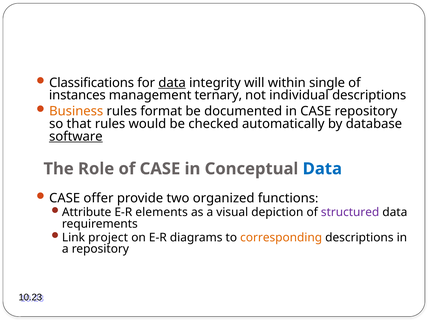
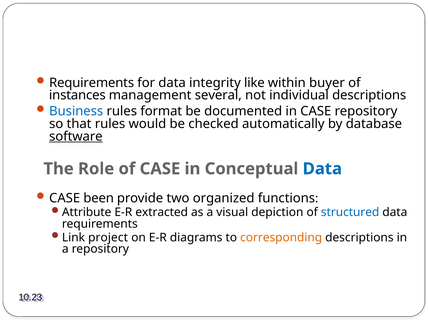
Classifications at (92, 83): Classifications -> Requirements
data at (172, 83) underline: present -> none
will: will -> like
single: single -> buyer
ternary: ternary -> several
Business colour: orange -> blue
offer: offer -> been
elements: elements -> extracted
structured colour: purple -> blue
